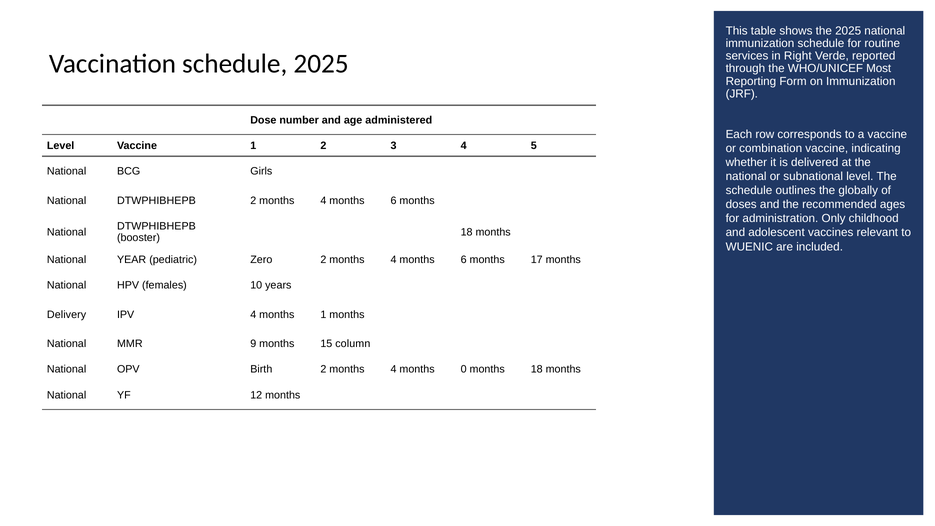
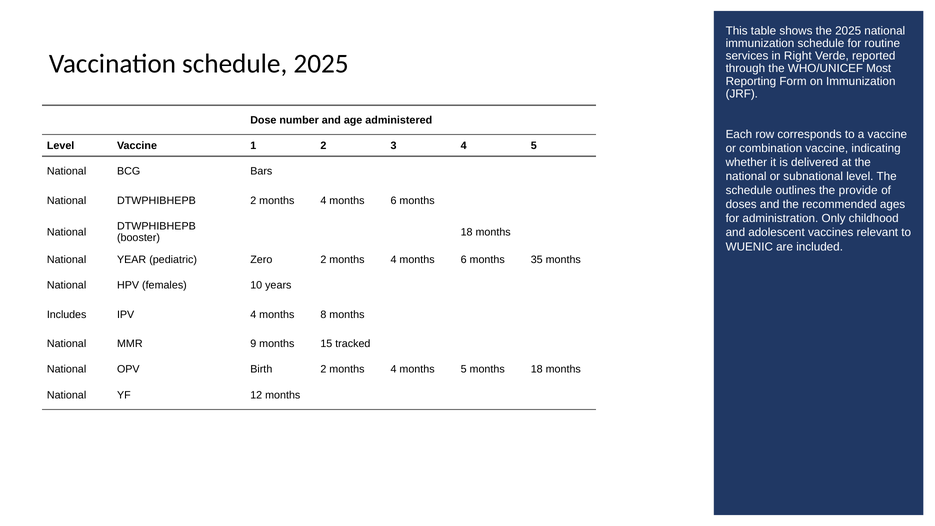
Girls: Girls -> Bars
globally: globally -> provide
17: 17 -> 35
Delivery: Delivery -> Includes
months 1: 1 -> 8
column: column -> tracked
months 0: 0 -> 5
